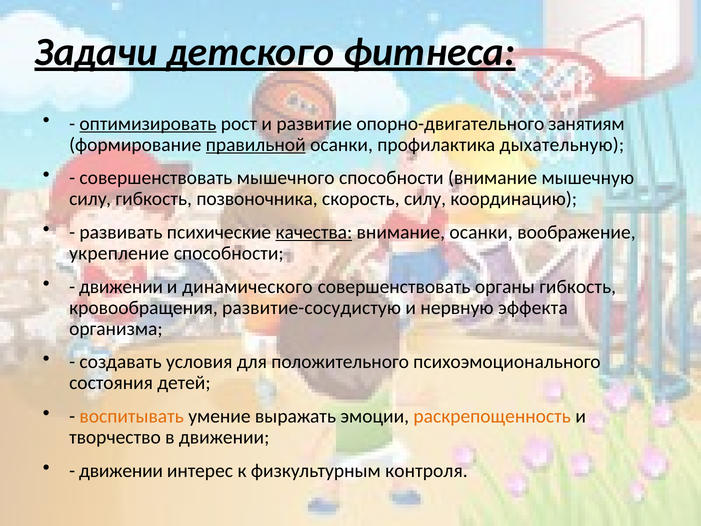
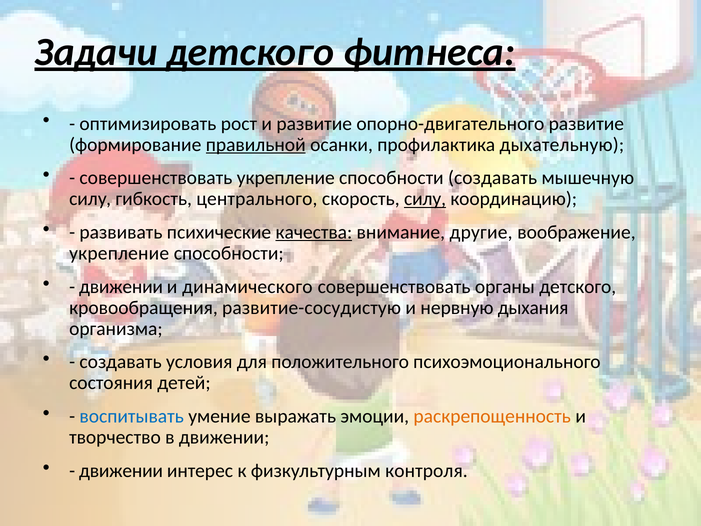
оптимизировать underline: present -> none
опорно-двигательного занятиям: занятиям -> развитие
совершенствовать мышечного: мышечного -> укрепление
способности внимание: внимание -> создавать
позвоночника: позвоночника -> центрального
силу at (425, 199) underline: none -> present
внимание осанки: осанки -> другие
органы гибкость: гибкость -> детского
эффекта: эффекта -> дыхания
воспитывать colour: orange -> blue
